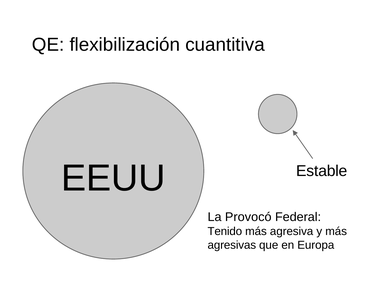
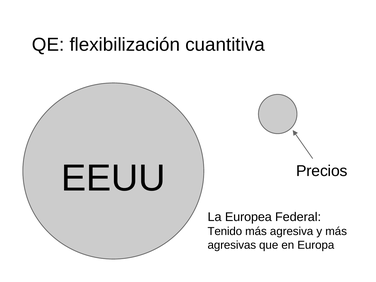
Estable: Estable -> Precios
Provocó: Provocó -> Europea
